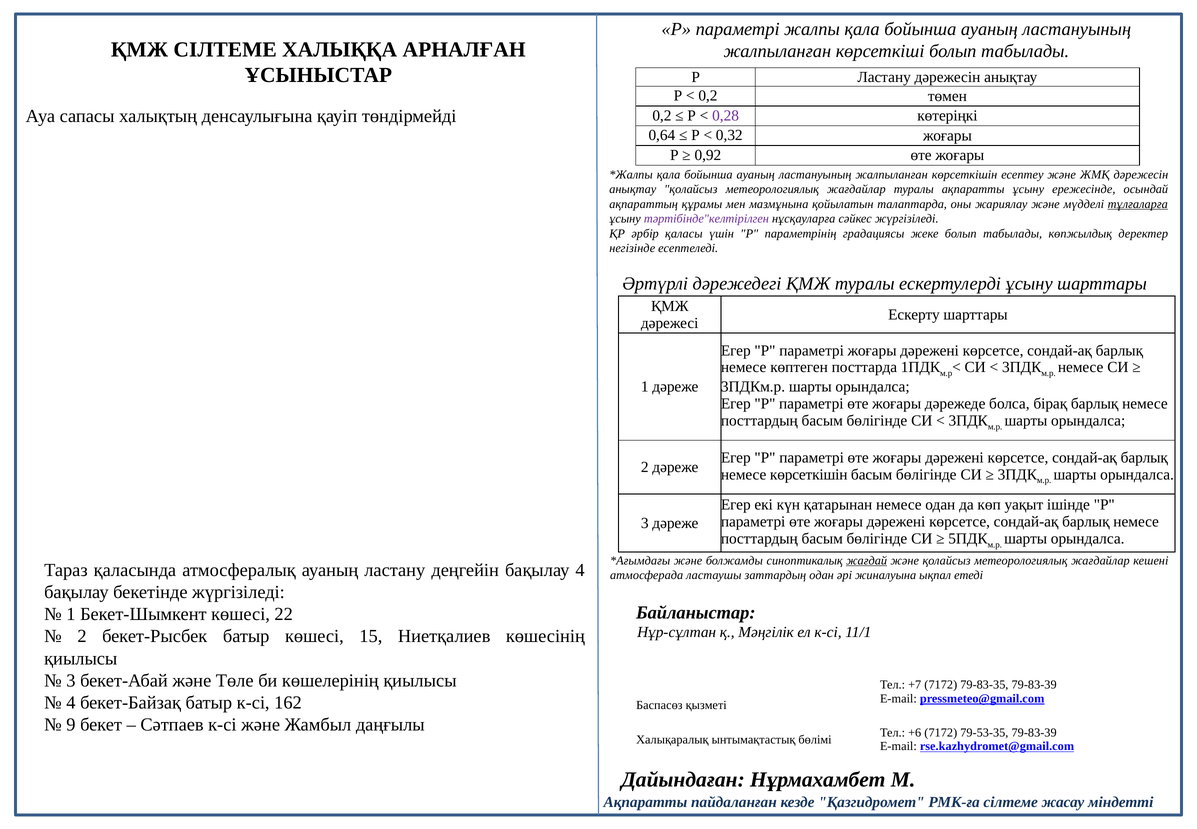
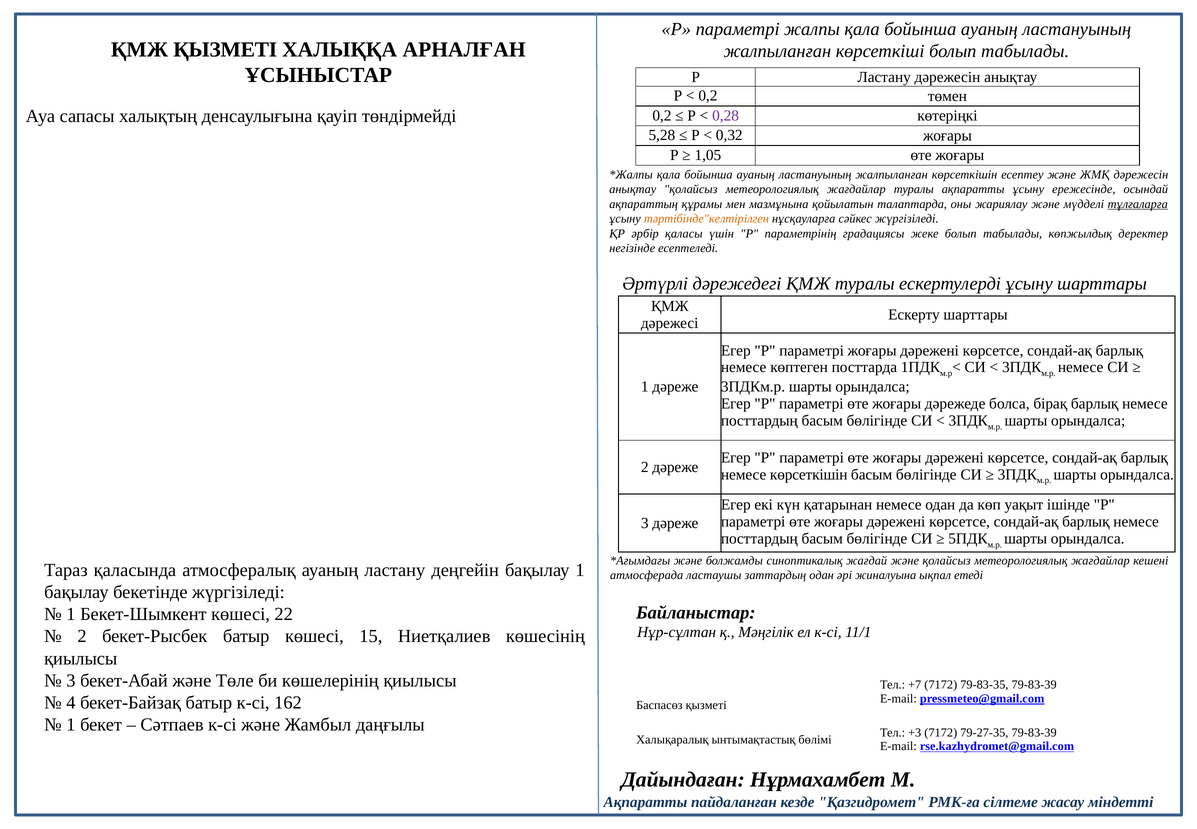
ҚМЖ СІЛТЕМЕ: СІЛТЕМЕ -> ҚЫЗМЕТІ
0,64: 0,64 -> 5,28
0,92: 0,92 -> 1,05
тәртібінде"келтірілген colour: purple -> orange
жағдай underline: present -> none
бақылау 4: 4 -> 1
9 at (71, 725): 9 -> 1
+6: +6 -> +3
79-53-35: 79-53-35 -> 79-27-35
